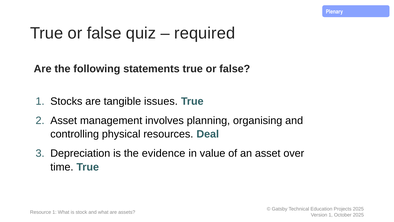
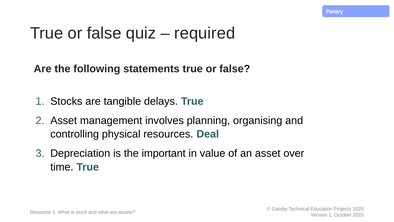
issues: issues -> delays
evidence: evidence -> important
